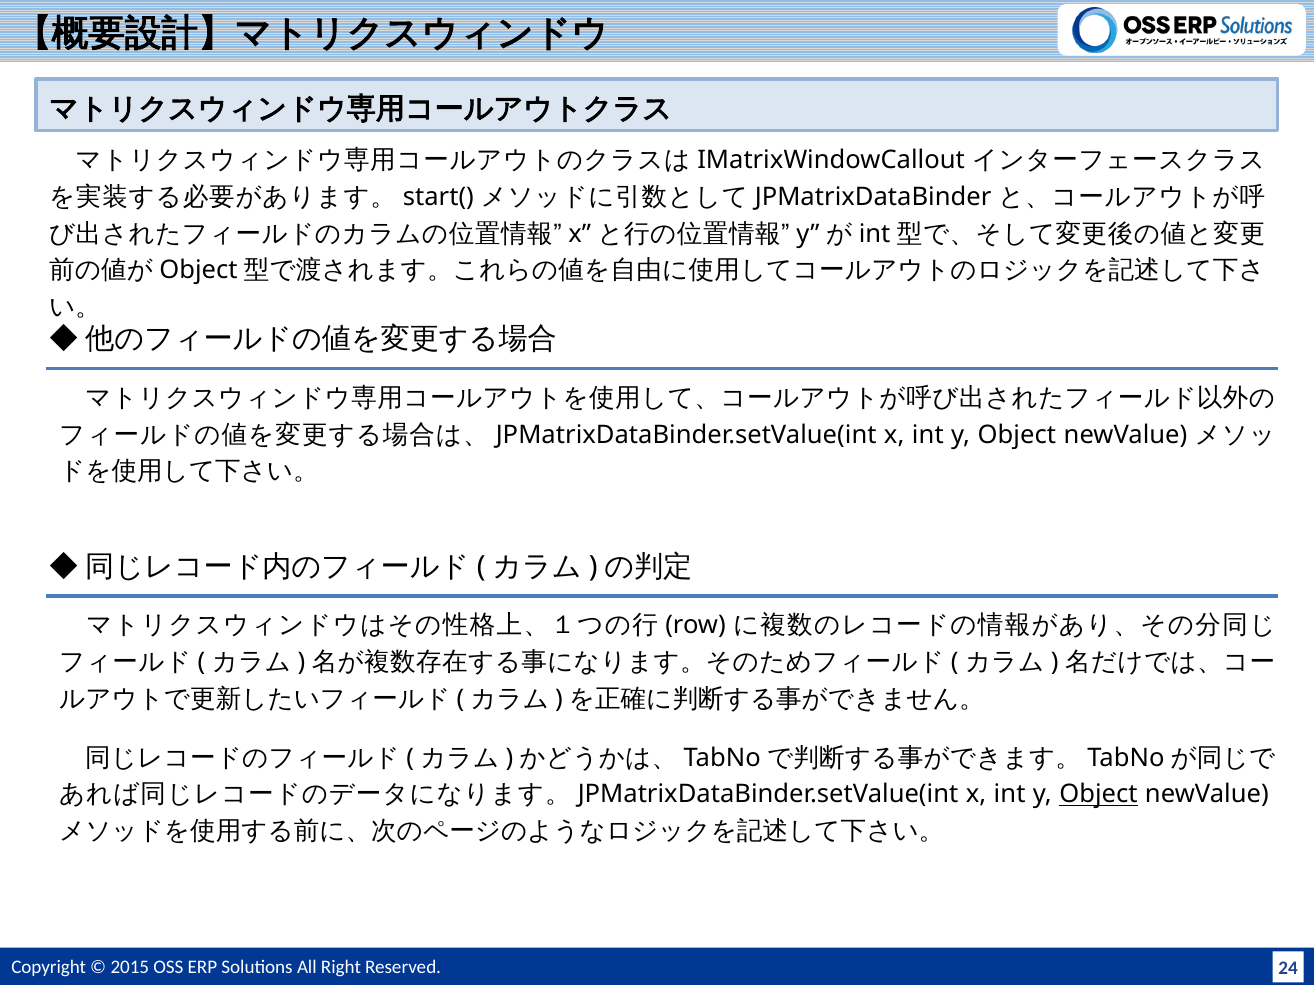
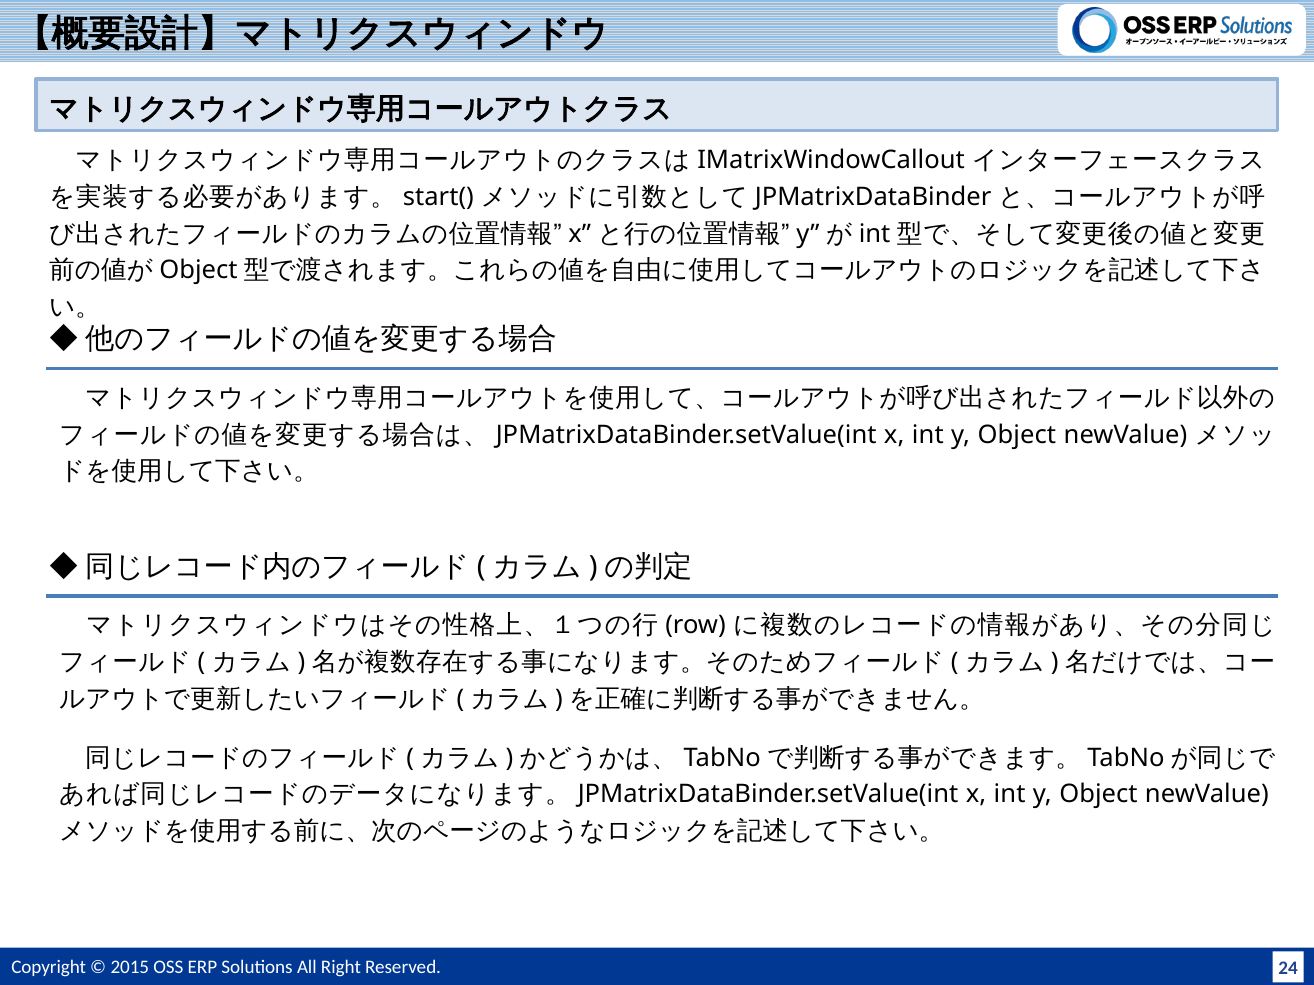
Object at (1098, 795) underline: present -> none
